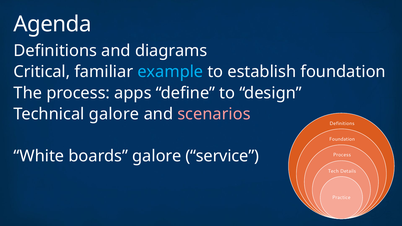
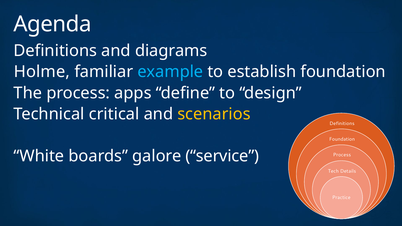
Critical: Critical -> Holme
Technical galore: galore -> critical
scenarios colour: pink -> yellow
